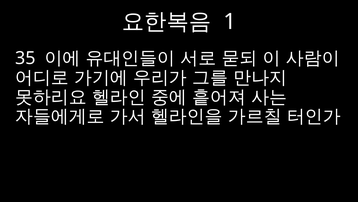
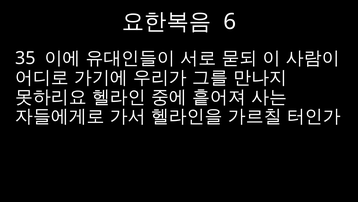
1: 1 -> 6
